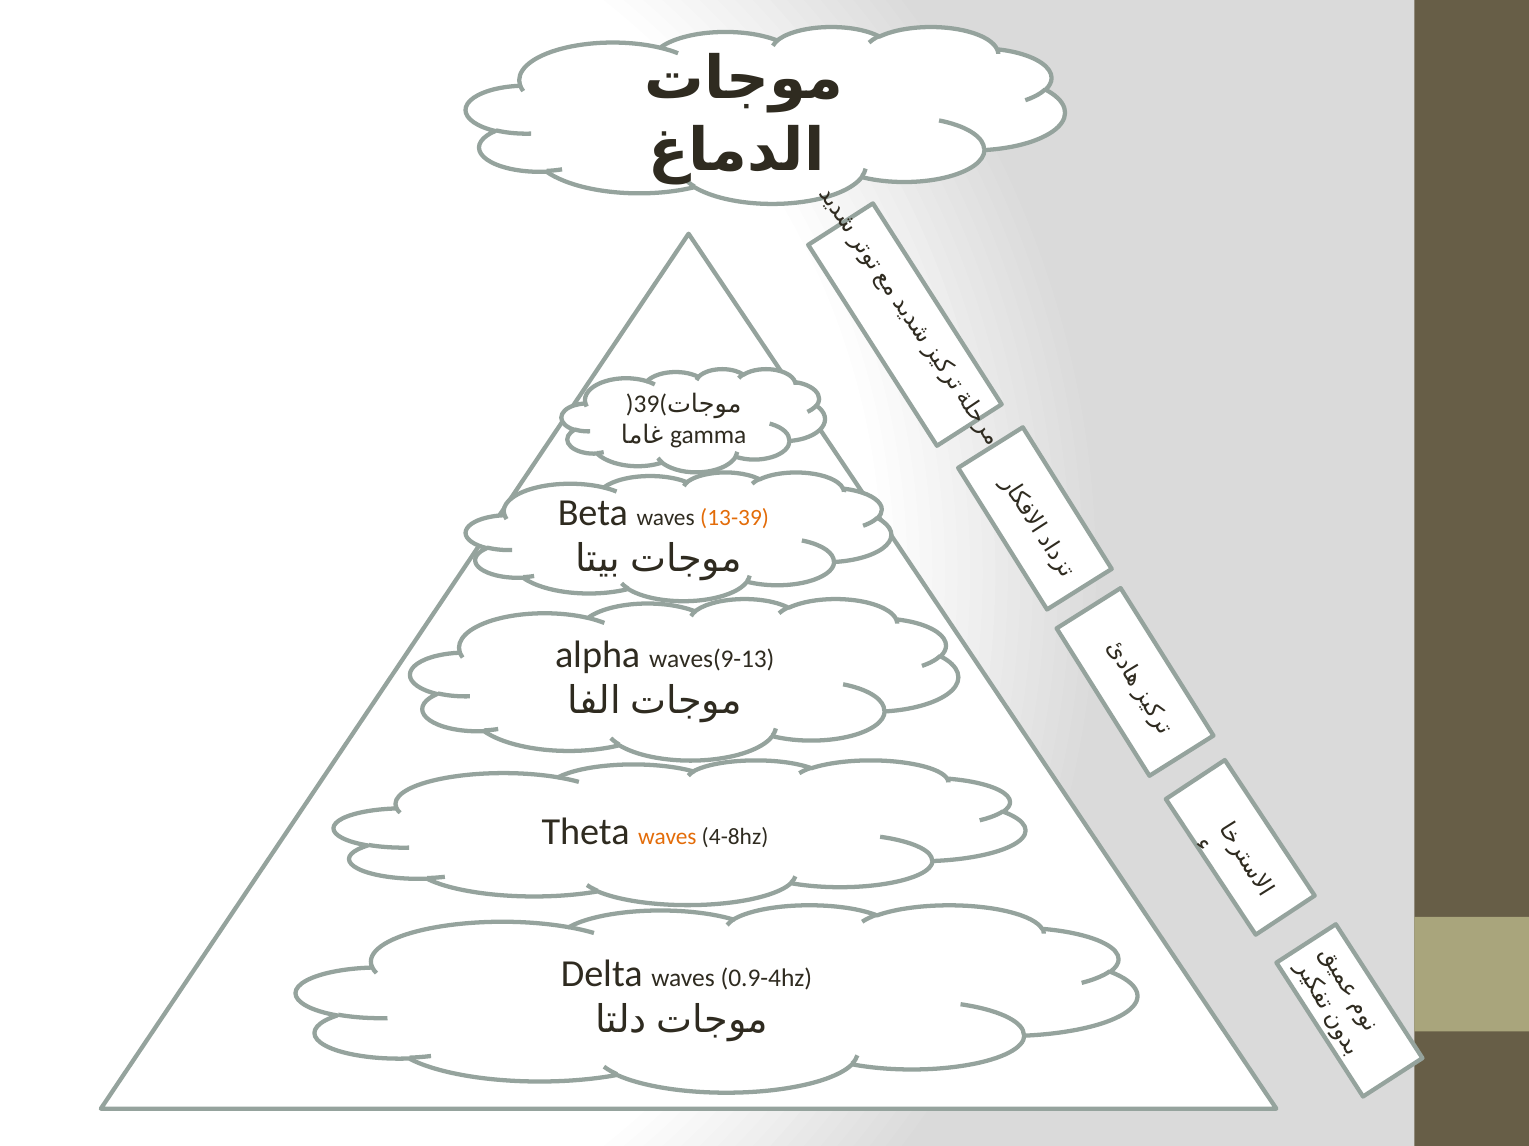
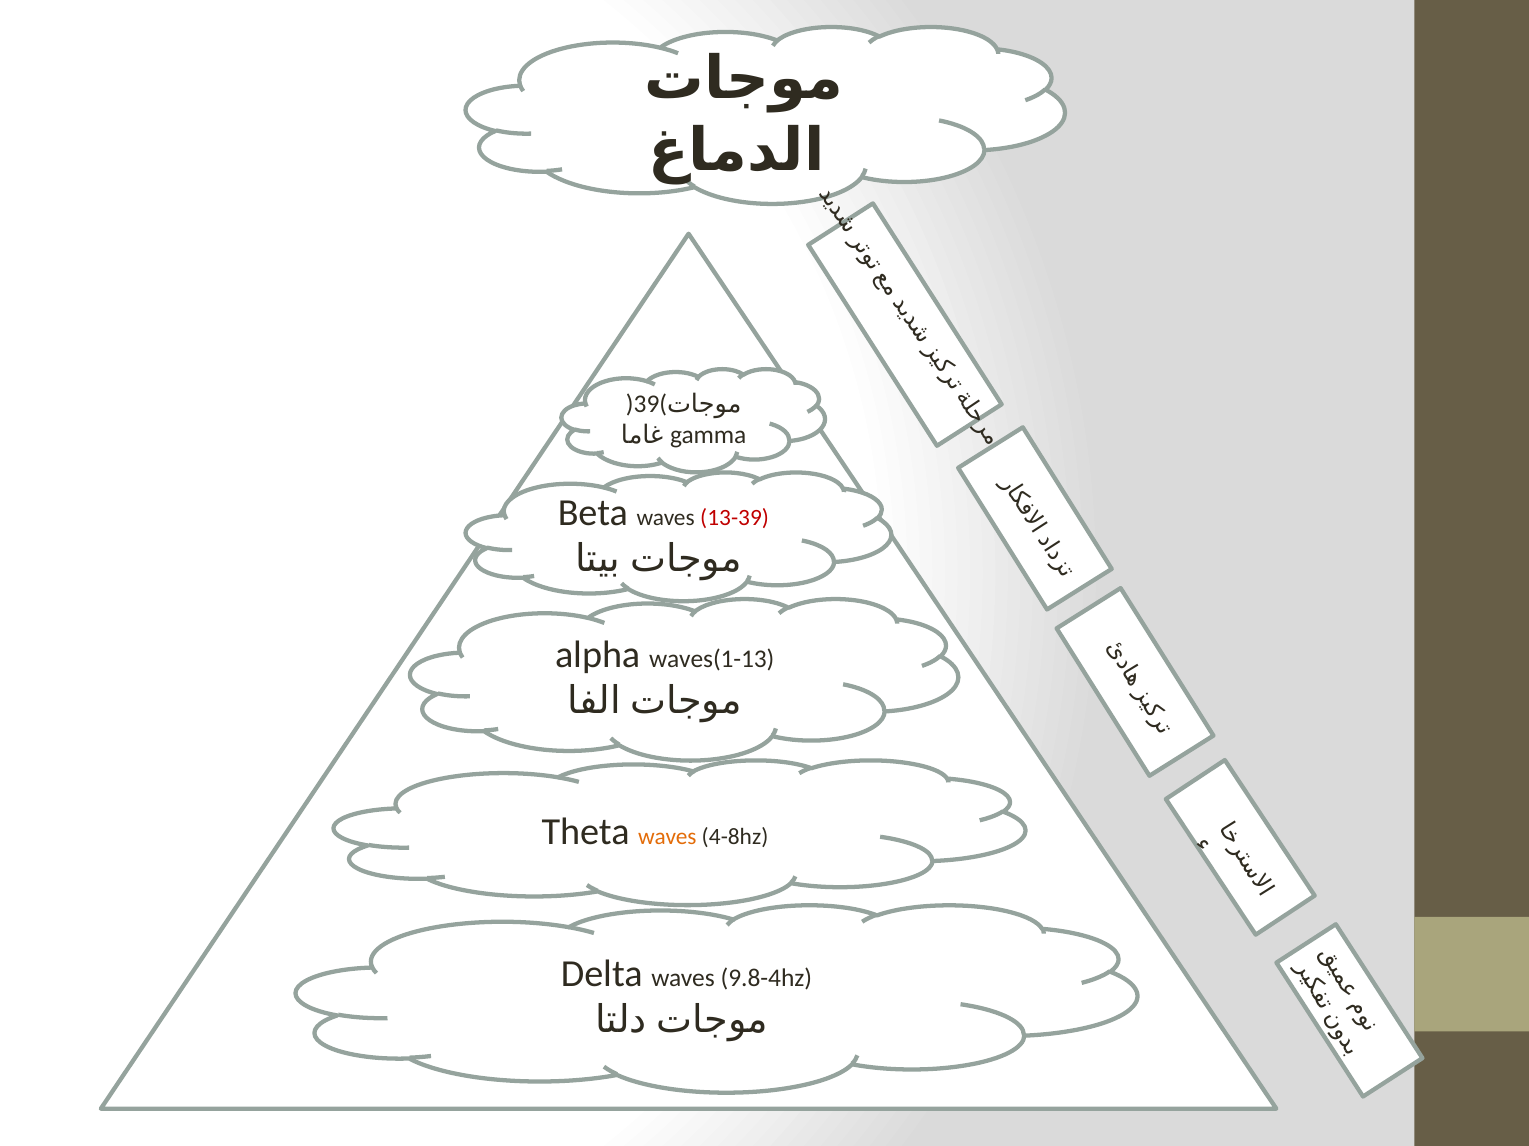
13-39 colour: orange -> red
waves(9-13: waves(9-13 -> waves(1-13
0.9-4hz: 0.9-4hz -> 9.8-4hz
